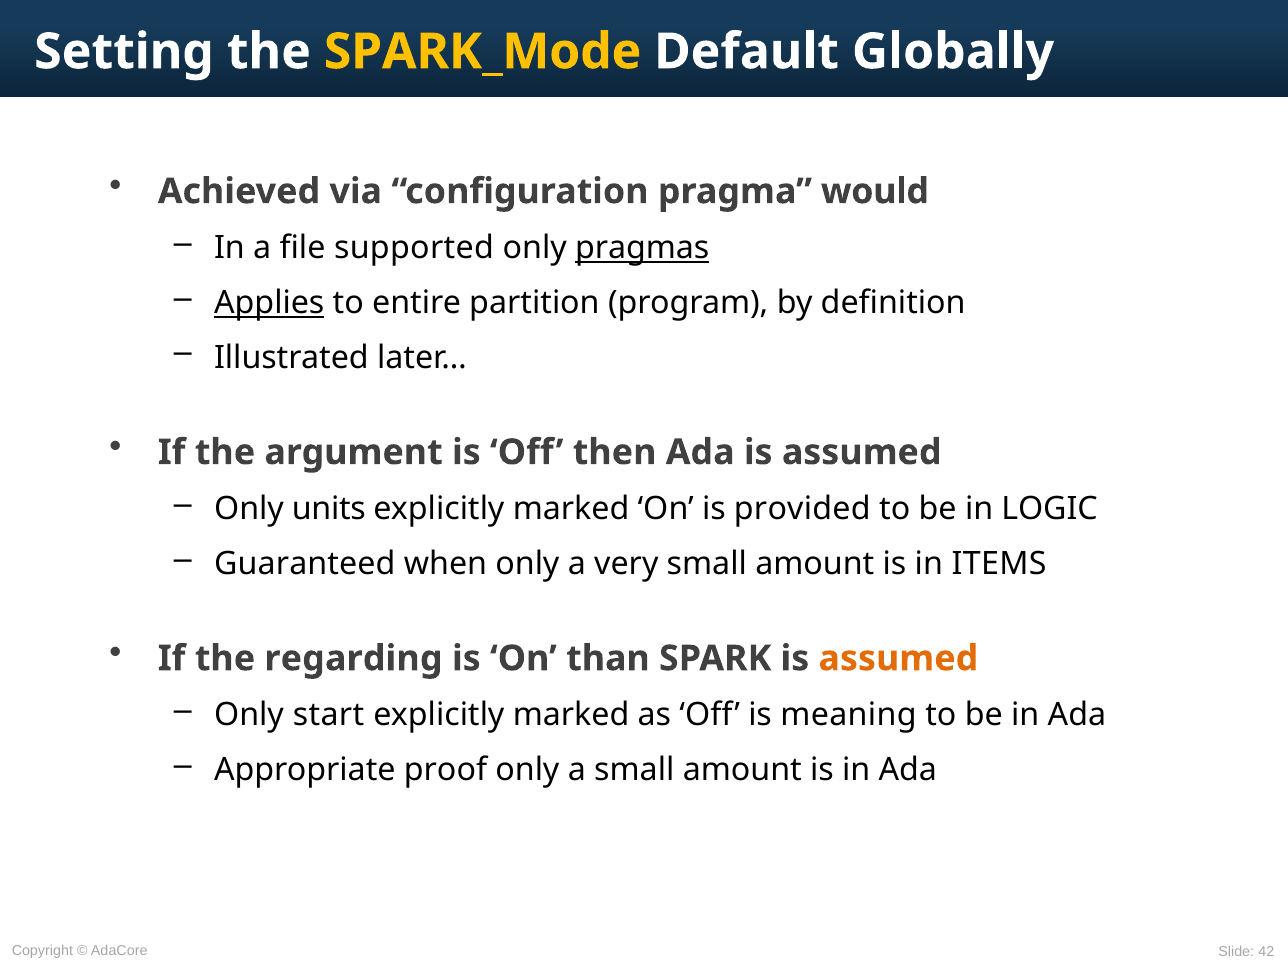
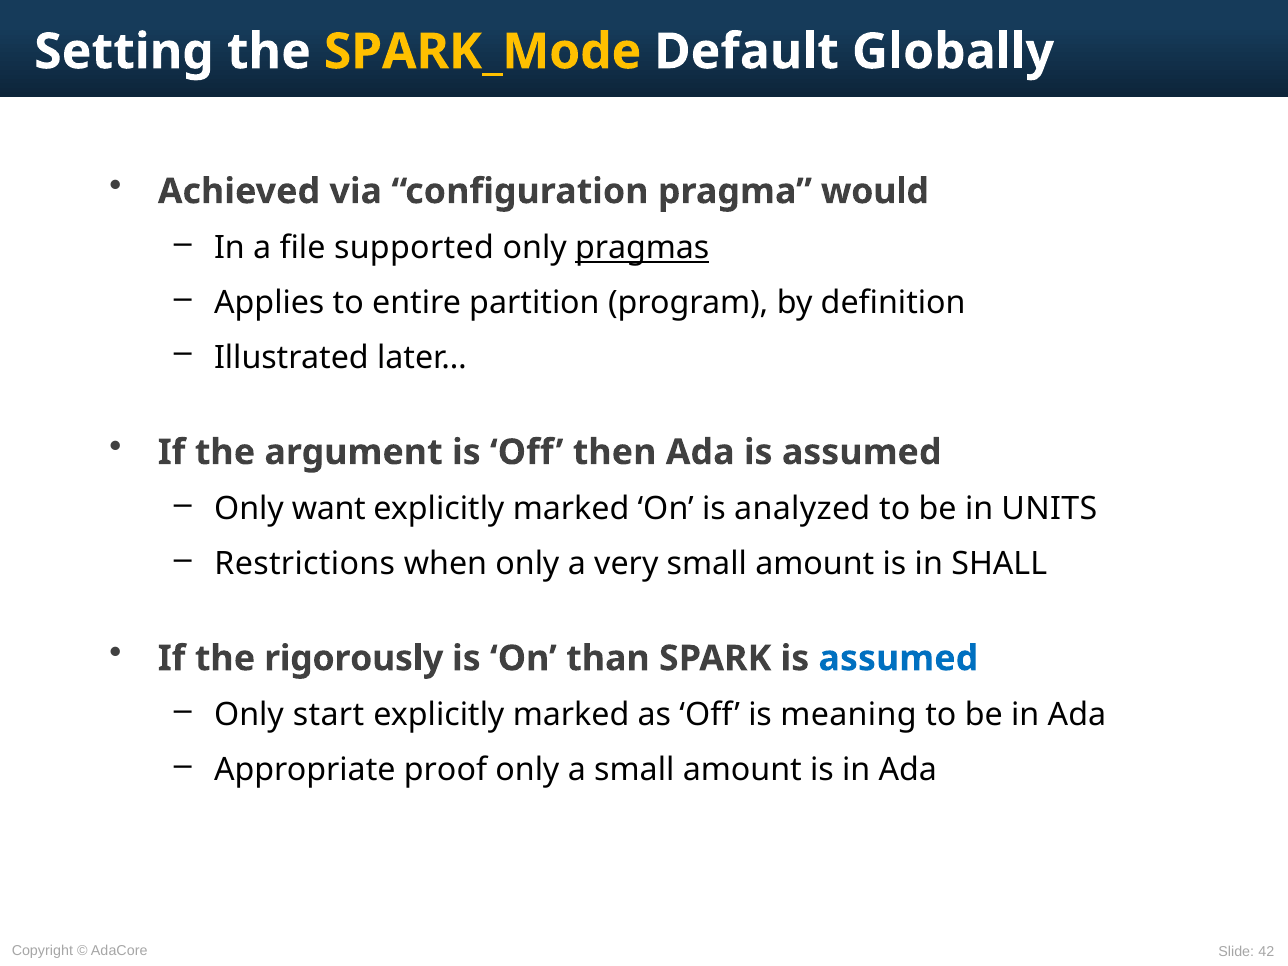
Applies underline: present -> none
units: units -> want
provided: provided -> analyzed
LOGIC: LOGIC -> UNITS
Guaranteed: Guaranteed -> Restrictions
ITEMS: ITEMS -> SHALL
regarding: regarding -> rigorously
assumed at (898, 658) colour: orange -> blue
